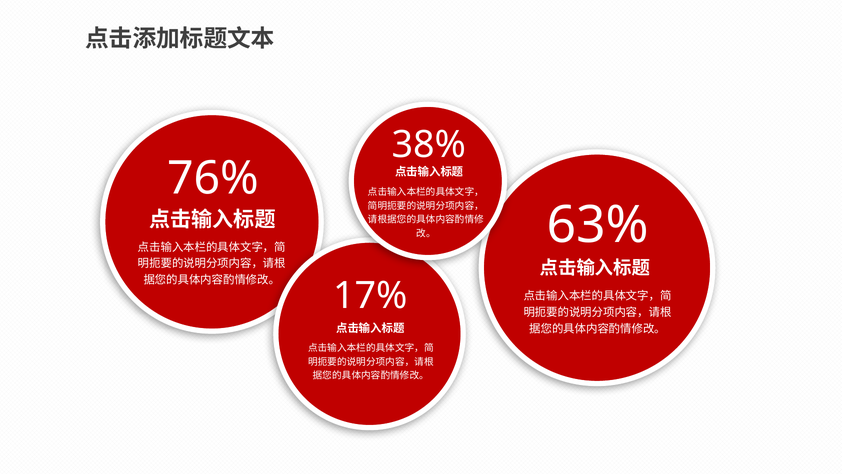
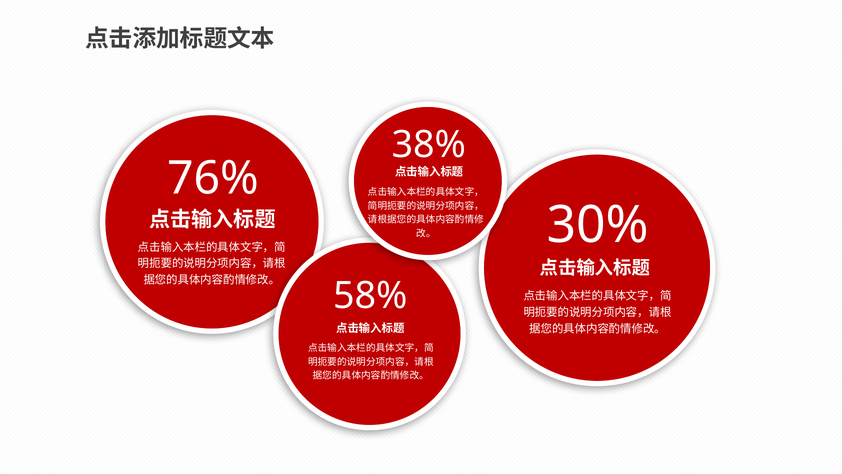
63%: 63% -> 30%
17%: 17% -> 58%
